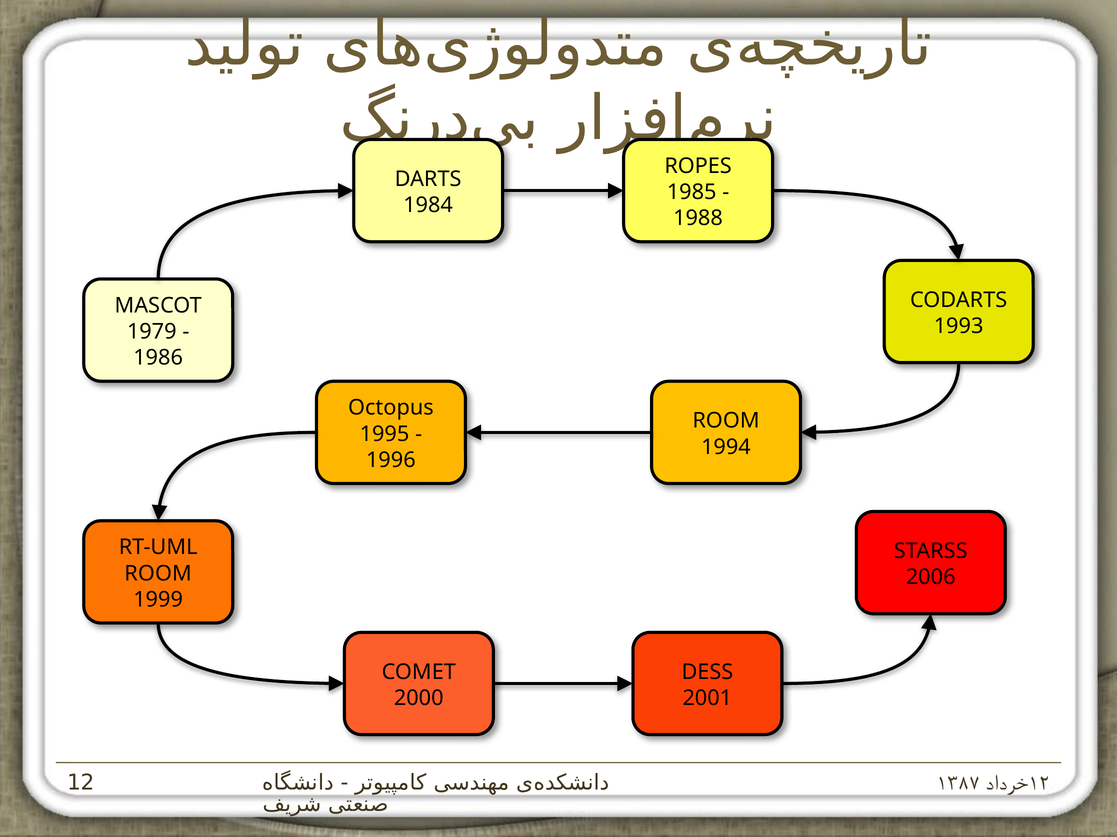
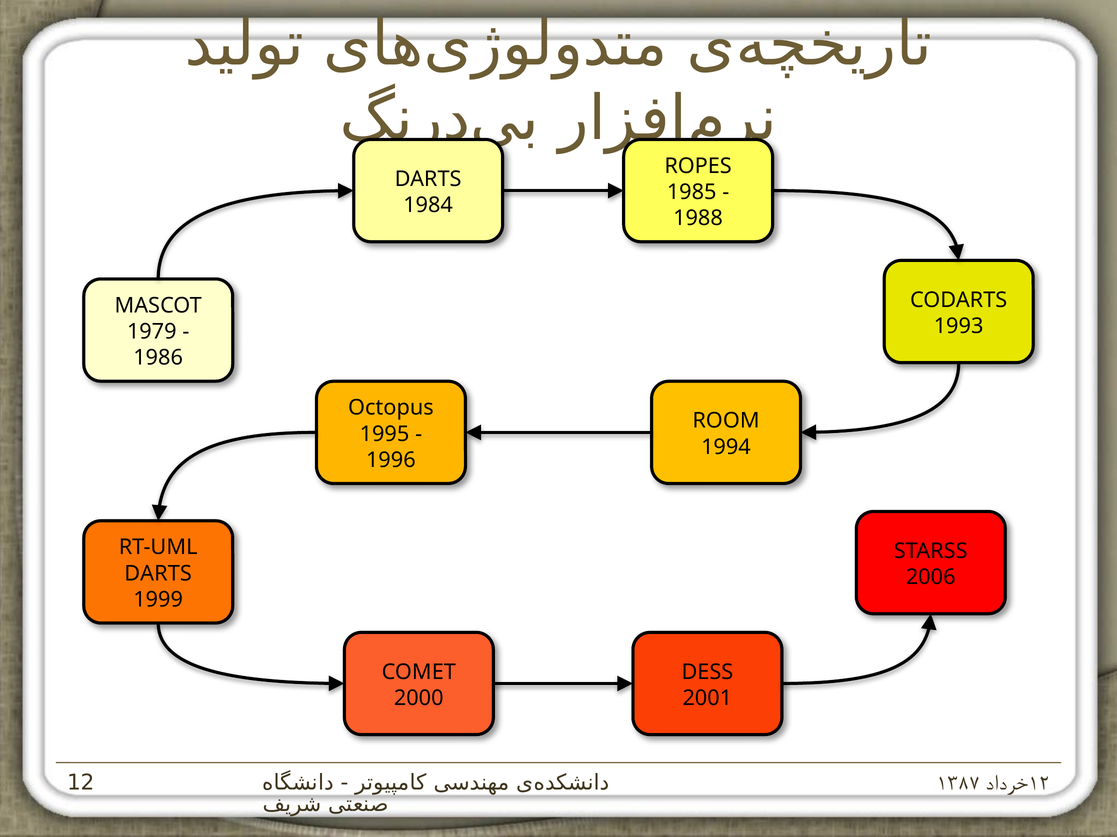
ROOM at (158, 574): ROOM -> DARTS
